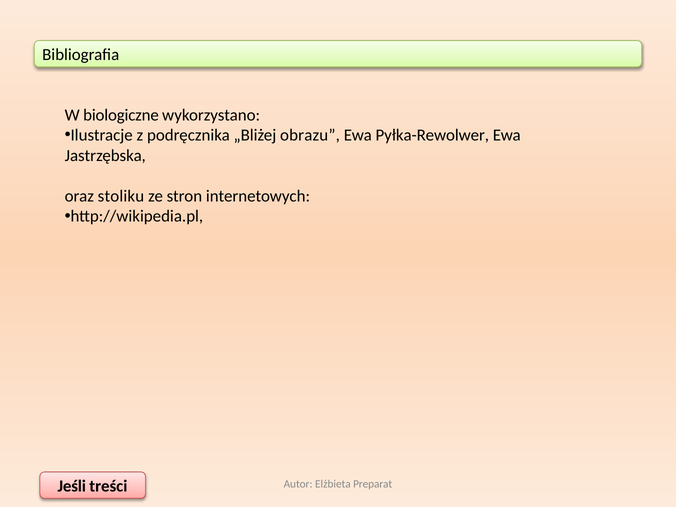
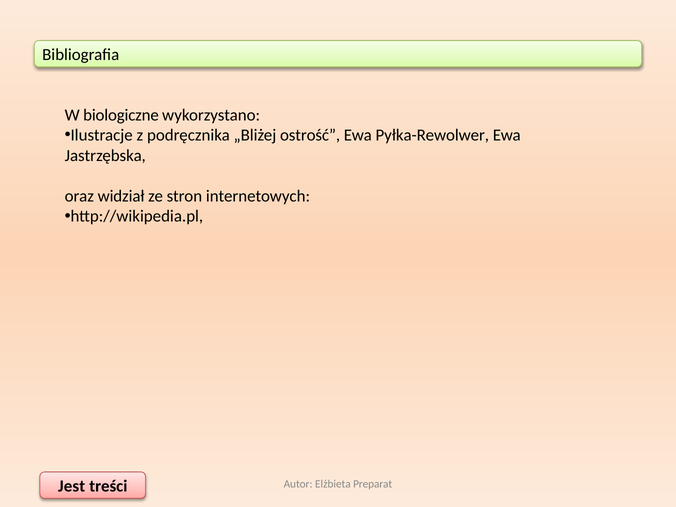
obrazu: obrazu -> ostrość
stoliku: stoliku -> widział
Jeśli: Jeśli -> Jest
